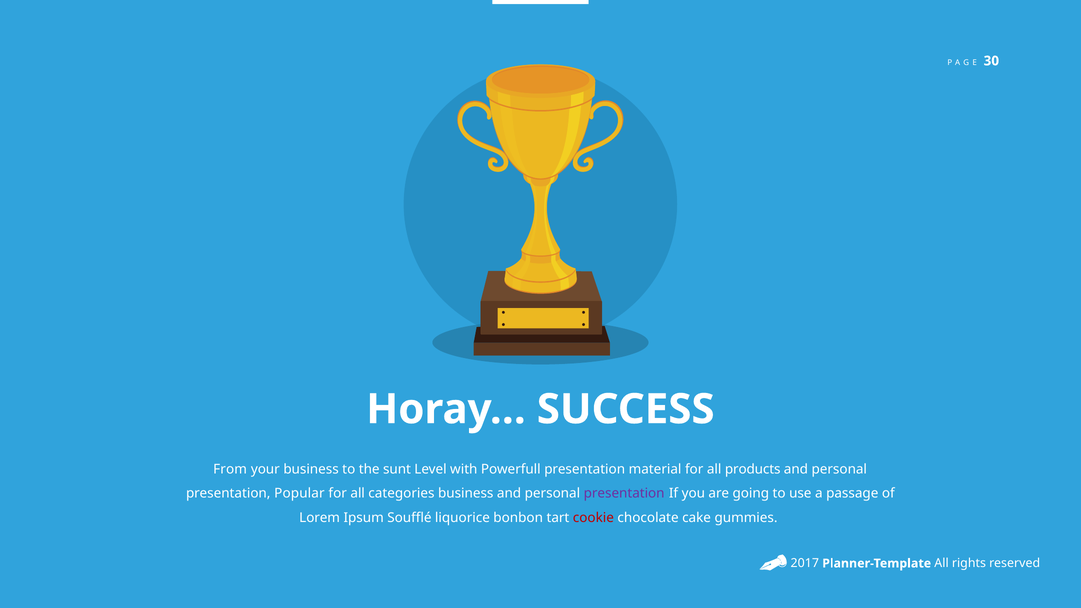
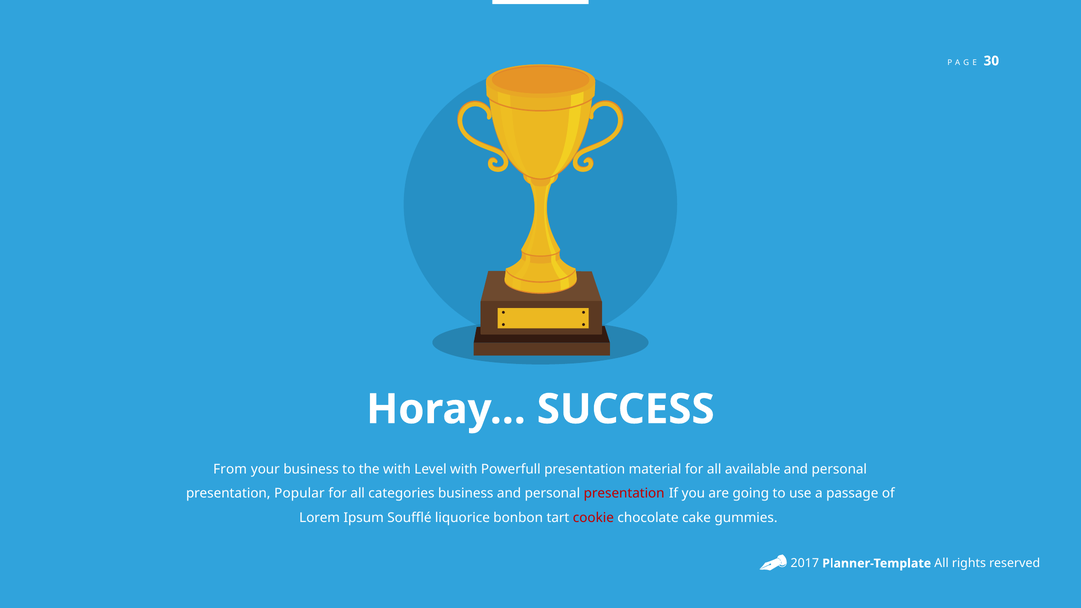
the sunt: sunt -> with
products: products -> available
presentation at (624, 493) colour: purple -> red
